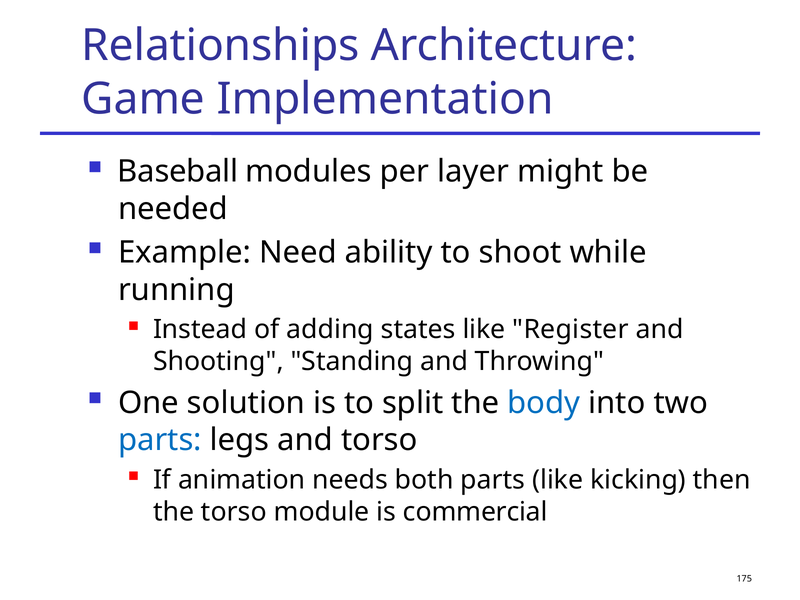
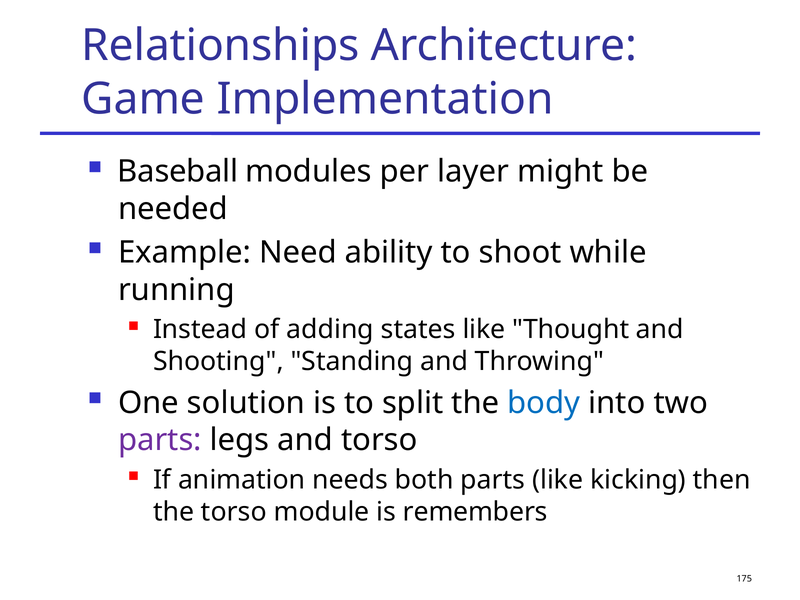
Register: Register -> Thought
parts at (160, 440) colour: blue -> purple
commercial: commercial -> remembers
